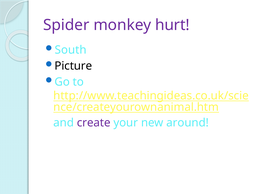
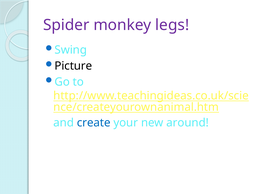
hurt: hurt -> legs
South: South -> Swing
create colour: purple -> blue
